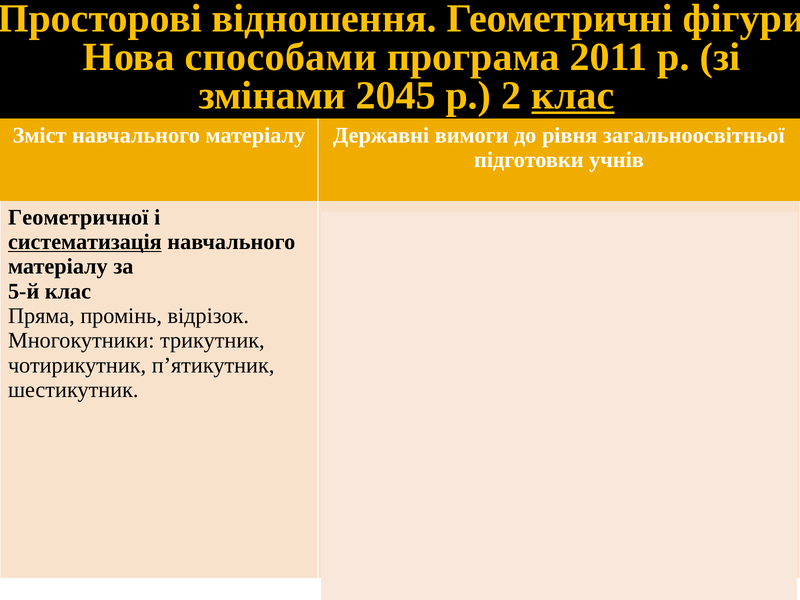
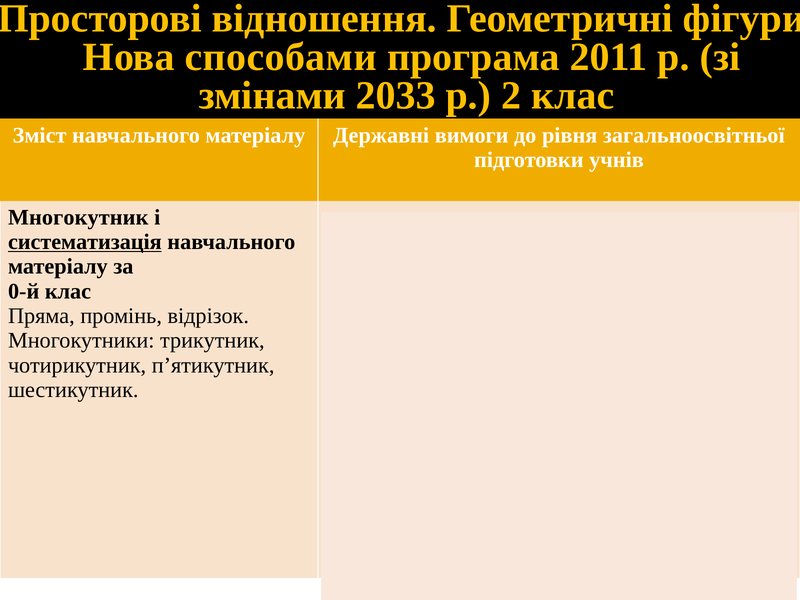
2045: 2045 -> 2033
клас at (573, 95) underline: present -> none
Геометричної at (78, 217): Геометричної -> Многокутник
5-й: 5-й -> 0-й
